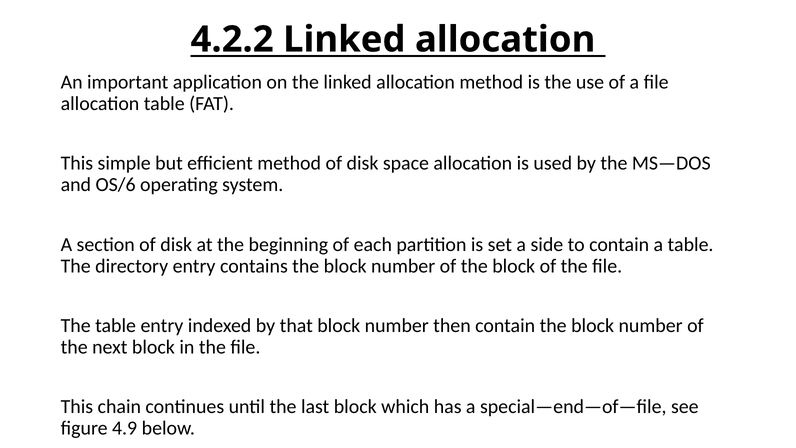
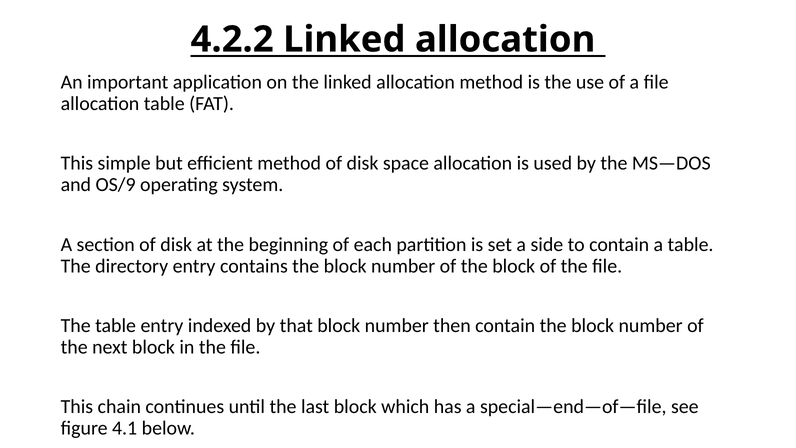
OS/6: OS/6 -> OS/9
4.9: 4.9 -> 4.1
